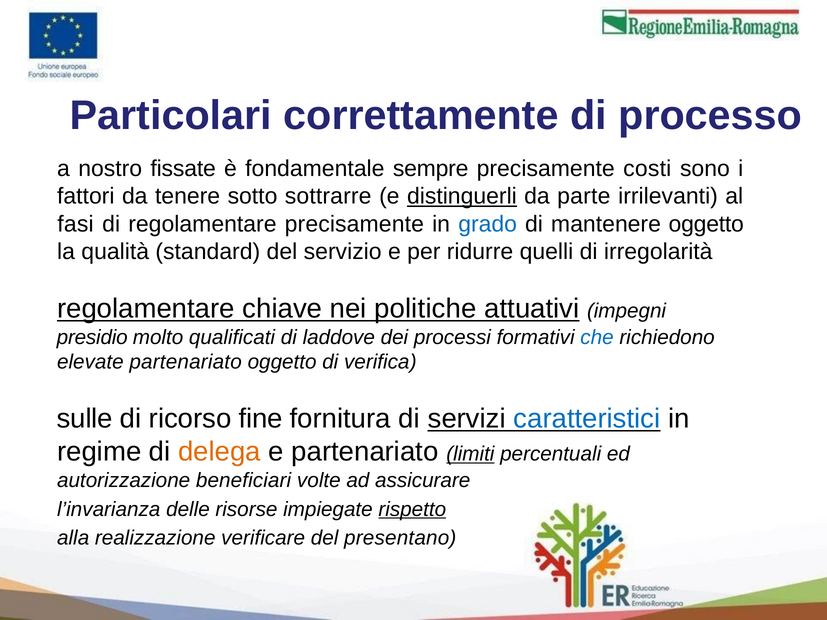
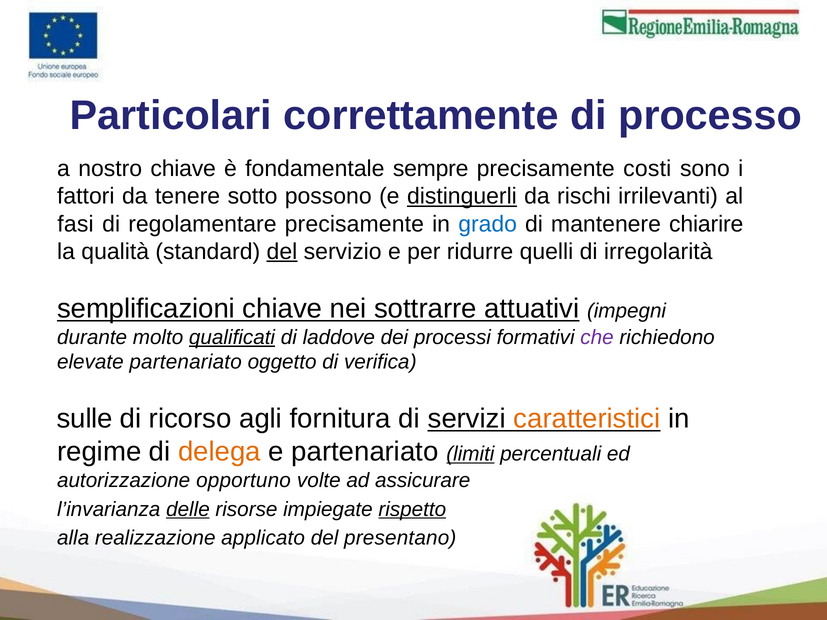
nostro fissate: fissate -> chiave
sottrarre: sottrarre -> possono
parte: parte -> rischi
mantenere oggetto: oggetto -> chiarire
del at (282, 252) underline: none -> present
regolamentare at (146, 309): regolamentare -> semplificazioni
politiche: politiche -> sottrarre
presidio: presidio -> durante
qualificati underline: none -> present
che colour: blue -> purple
fine: fine -> agli
caratteristici colour: blue -> orange
beneficiari: beneficiari -> opportuno
delle underline: none -> present
verificare: verificare -> applicato
